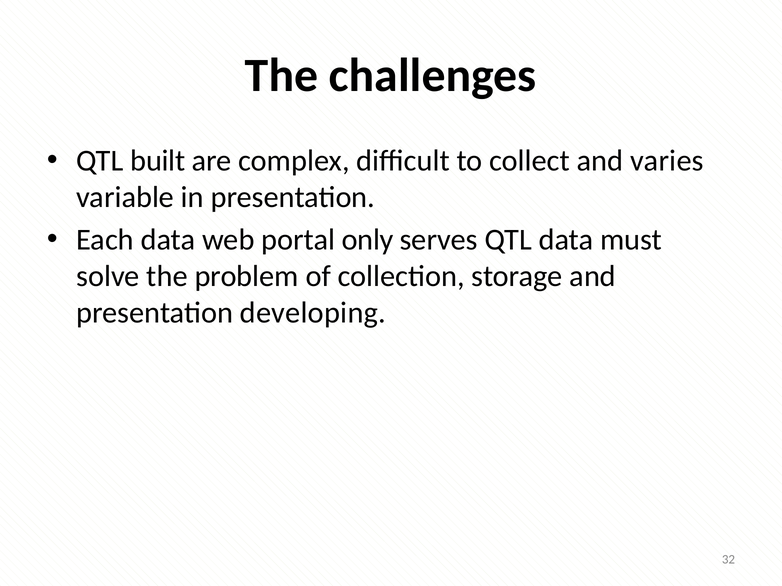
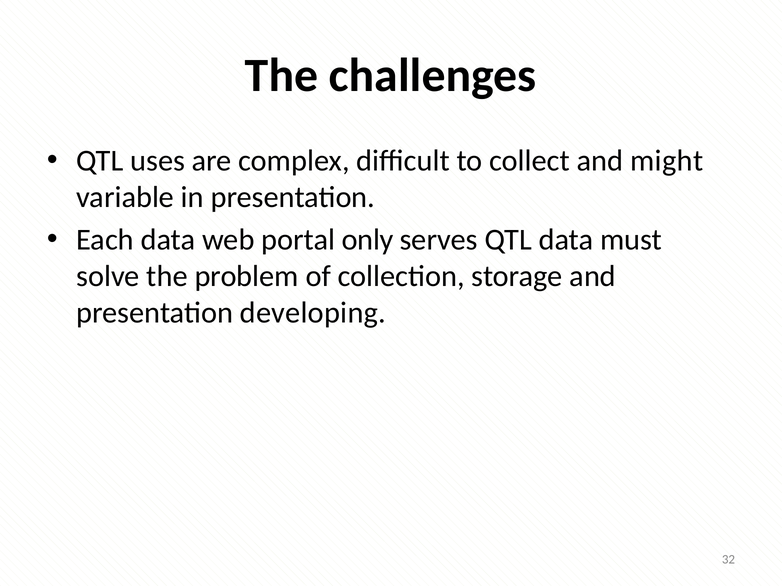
built: built -> uses
varies: varies -> might
